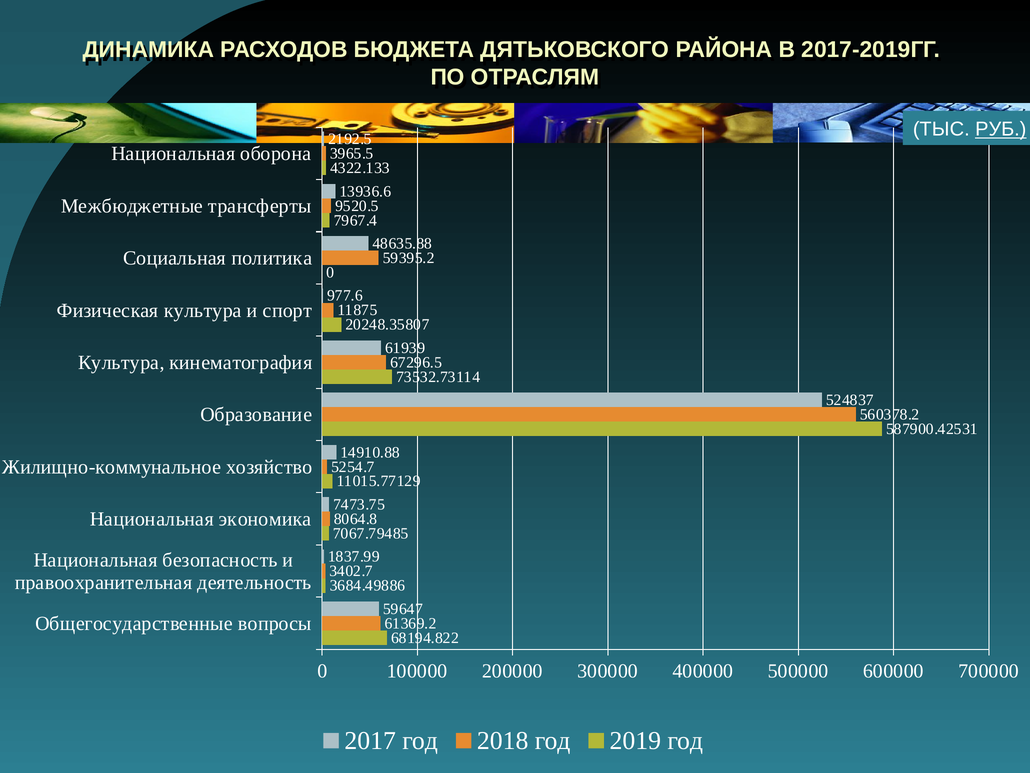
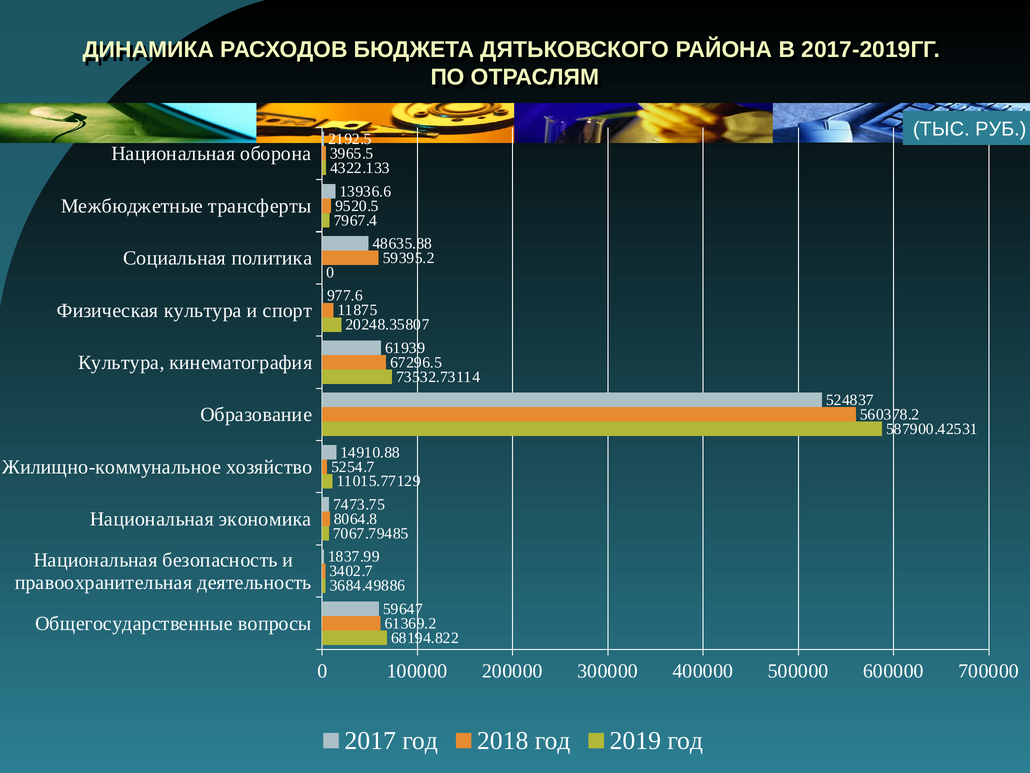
РУБ underline: present -> none
